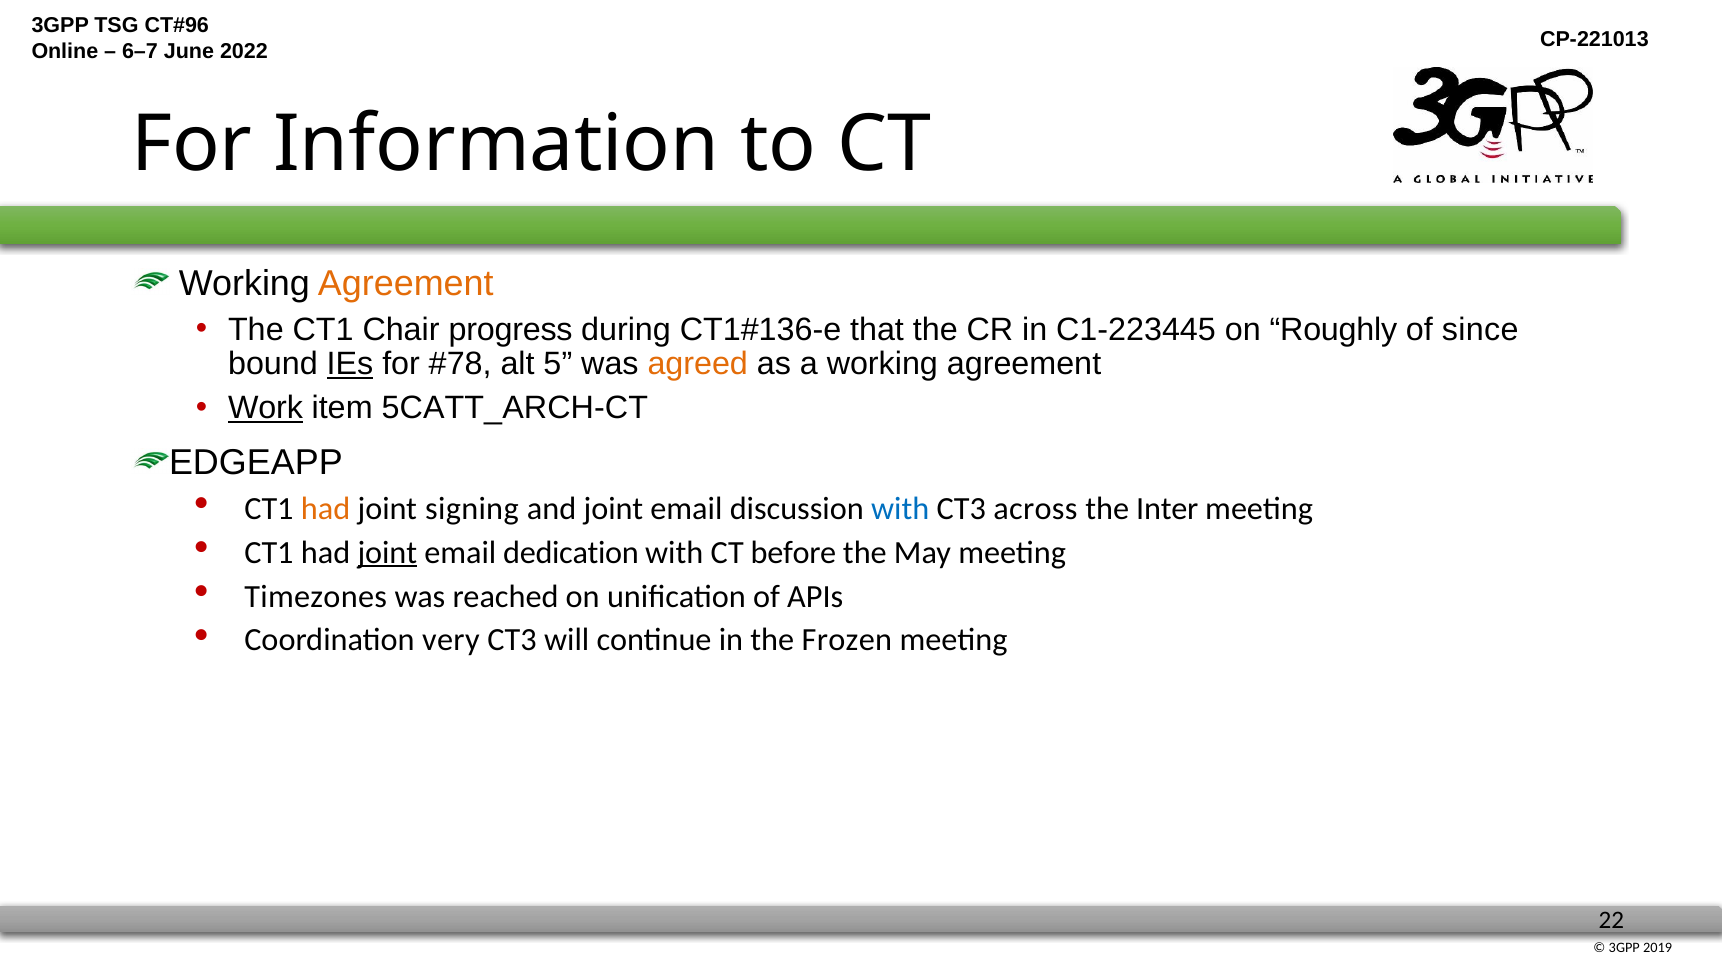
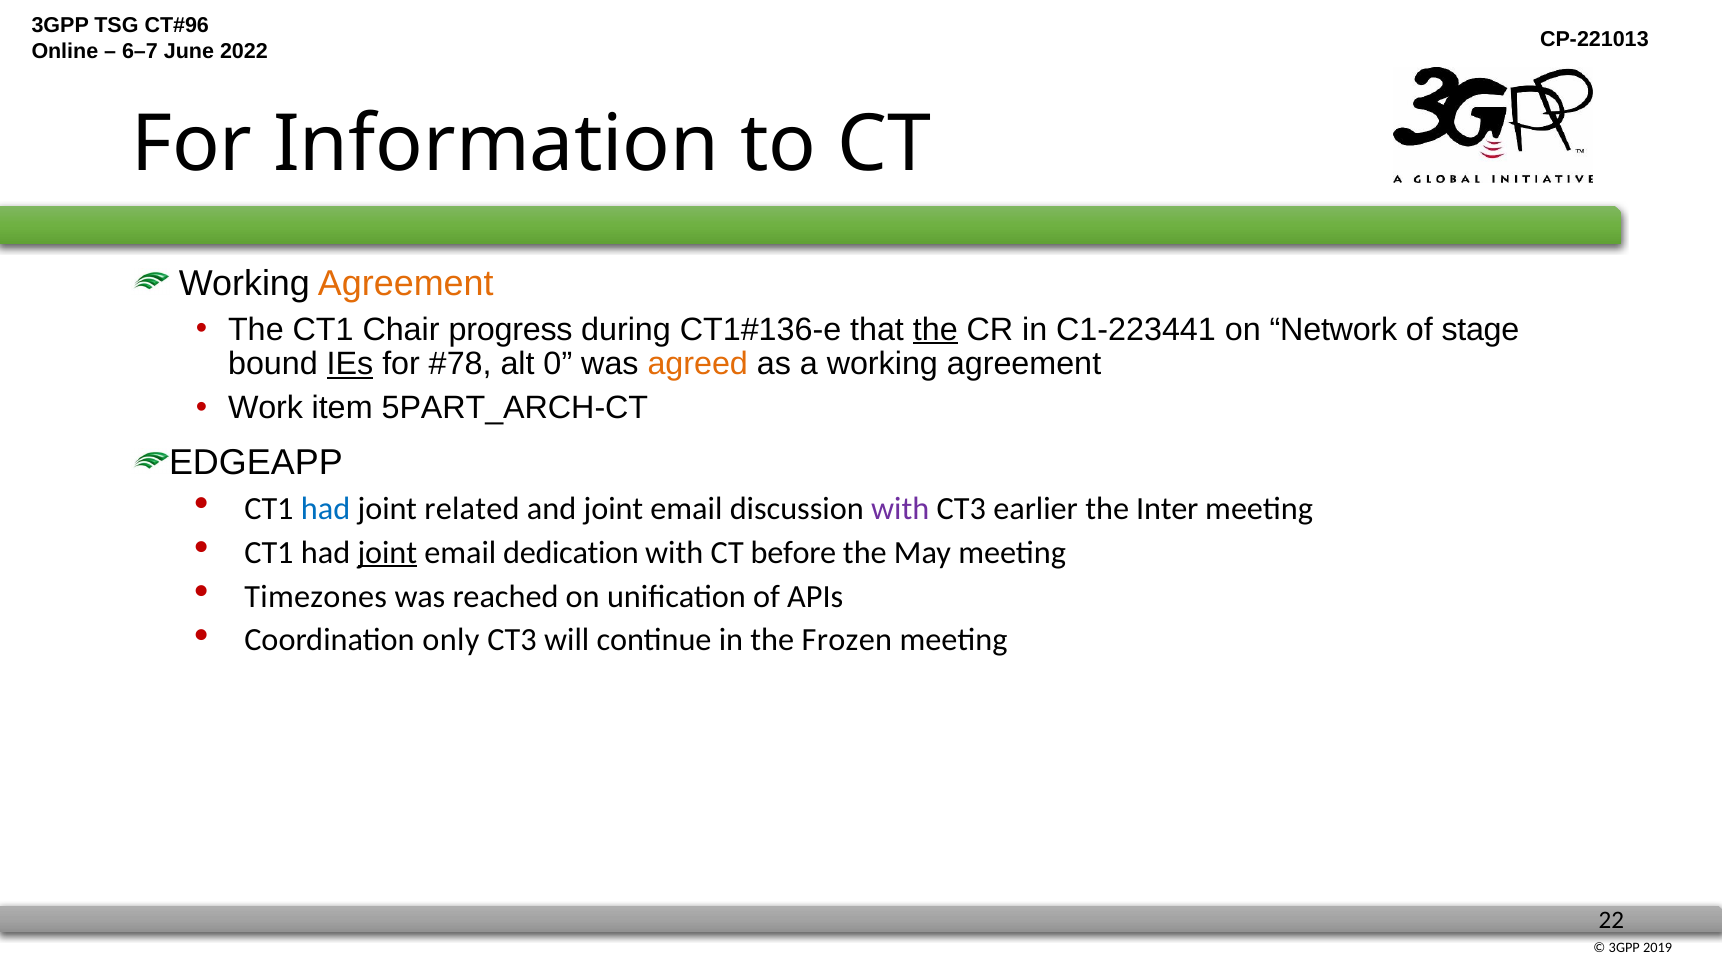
the at (935, 329) underline: none -> present
C1-223445: C1-223445 -> C1-223441
Roughly: Roughly -> Network
since: since -> stage
5: 5 -> 0
Work underline: present -> none
5CATT_ARCH-CT: 5CATT_ARCH-CT -> 5PART_ARCH-CT
had at (326, 508) colour: orange -> blue
signing: signing -> related
with at (900, 508) colour: blue -> purple
across: across -> earlier
very: very -> only
